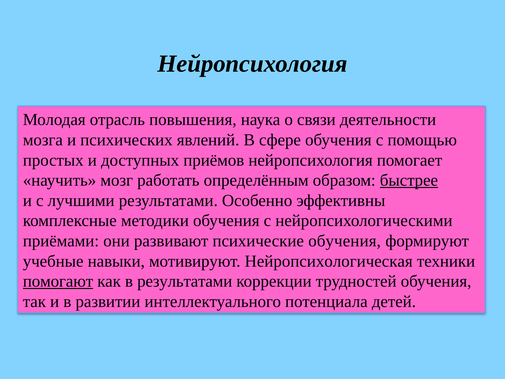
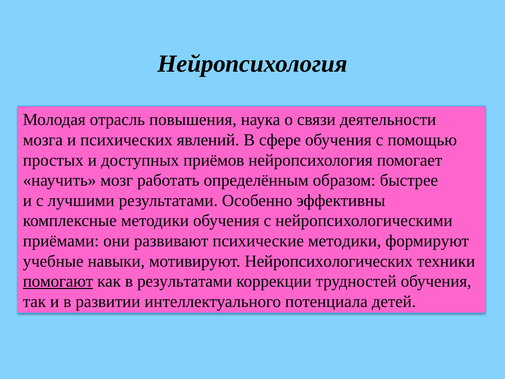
быстрее underline: present -> none
психические обучения: обучения -> методики
Нейропсихологическая: Нейропсихологическая -> Нейропсихологических
